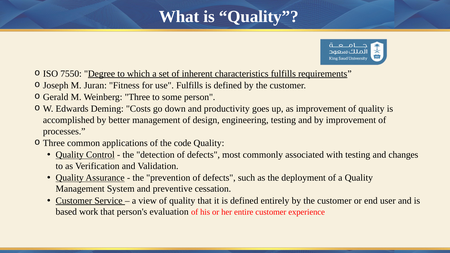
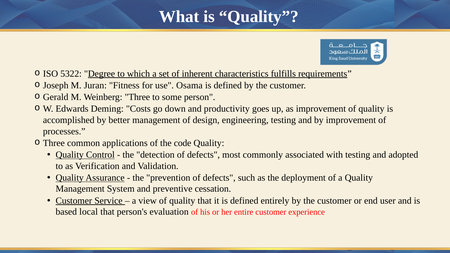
7550: 7550 -> 5322
use Fulfills: Fulfills -> Osama
changes: changes -> adopted
work: work -> local
